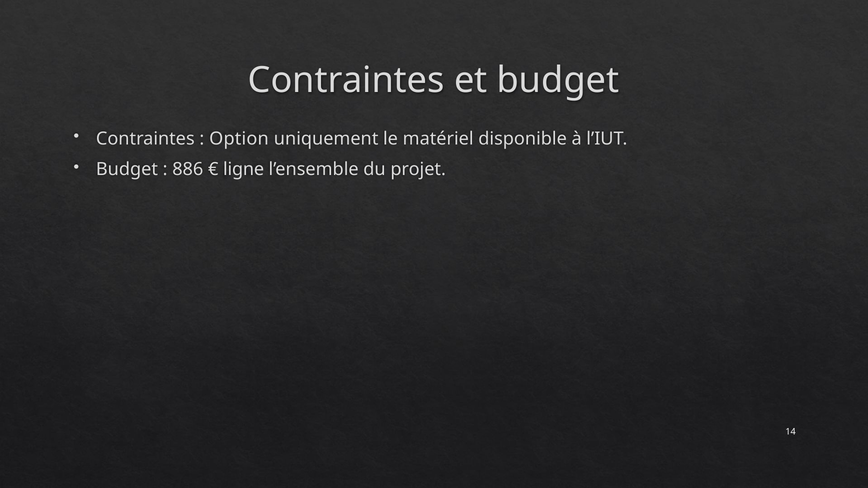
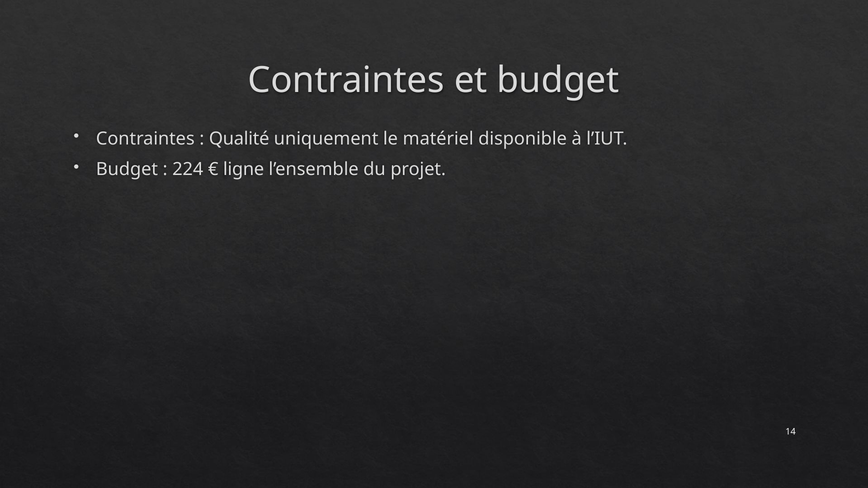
Option: Option -> Qualité
886: 886 -> 224
